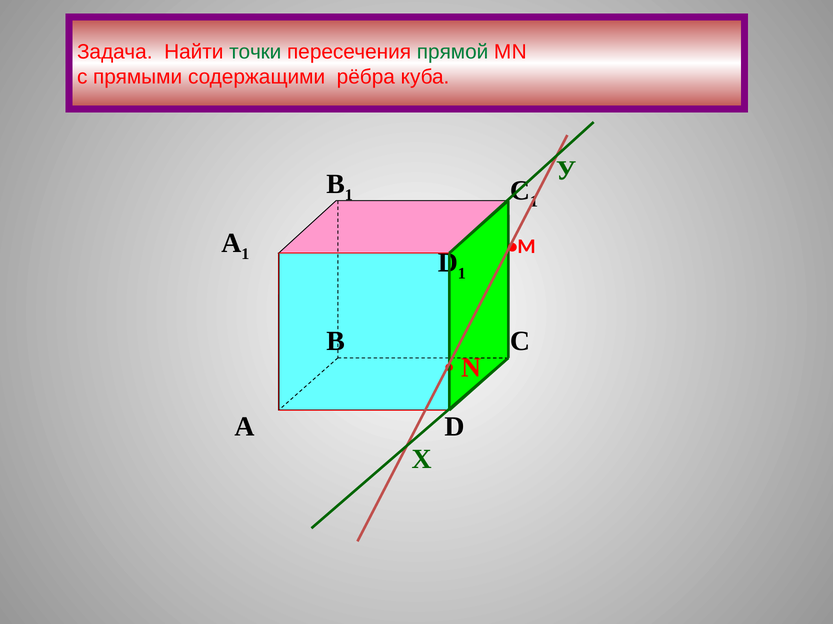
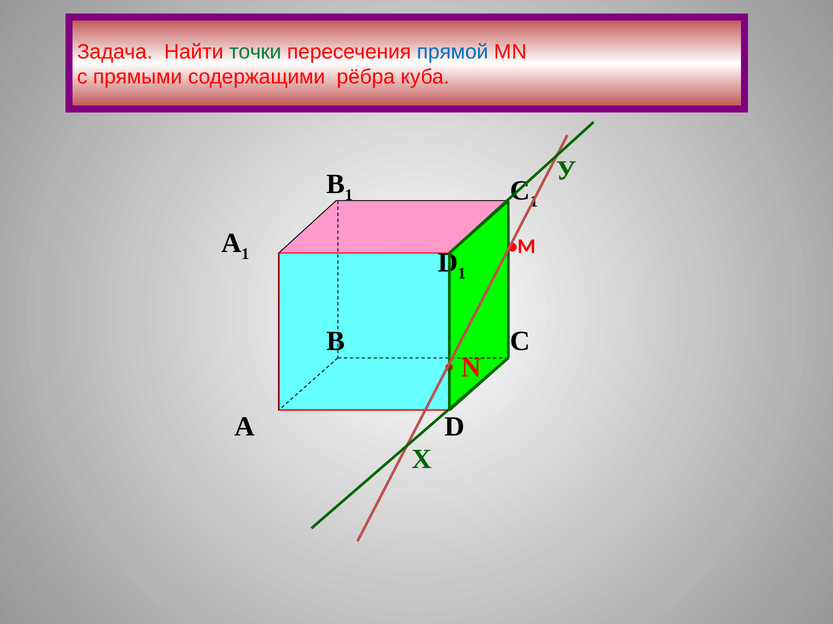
прямой colour: green -> blue
